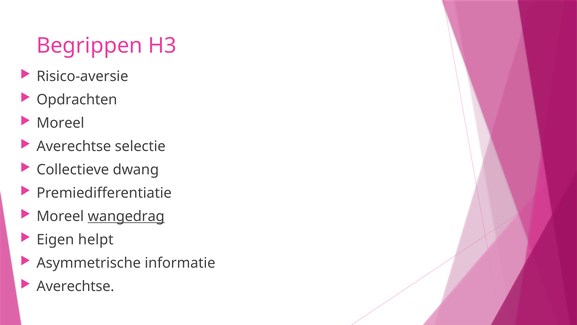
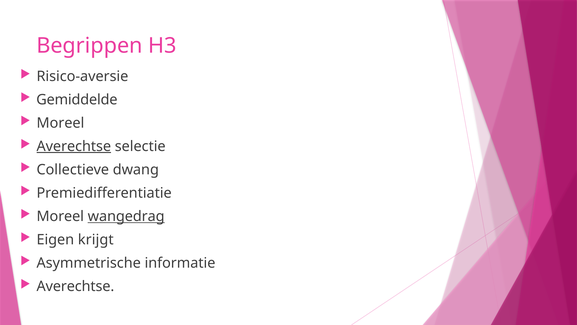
Opdrachten: Opdrachten -> Gemiddelde
Averechtse at (74, 146) underline: none -> present
helpt: helpt -> krijgt
